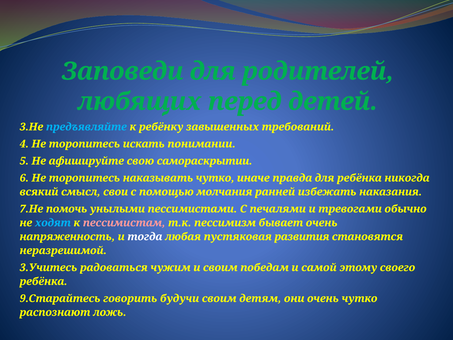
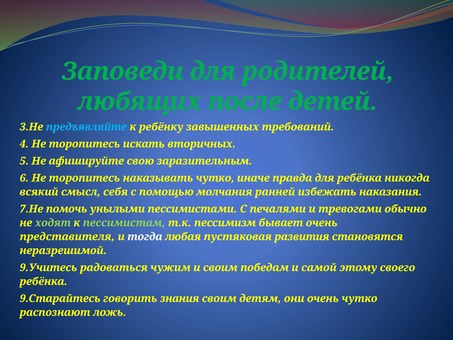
перед: перед -> после
понимании: понимании -> вторичных
самораскрытии: самораскрытии -> заразительным
свои: свои -> себя
ходят colour: light blue -> light green
пессимистам colour: pink -> light green
напряженность: напряженность -> представителя
3.Учитесь: 3.Учитесь -> 9.Учитесь
будучи: будучи -> знания
